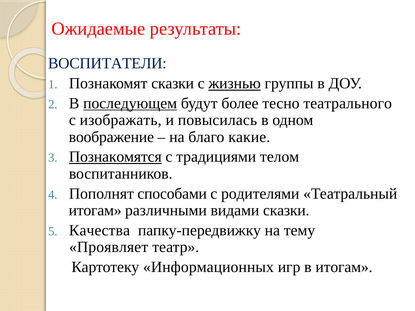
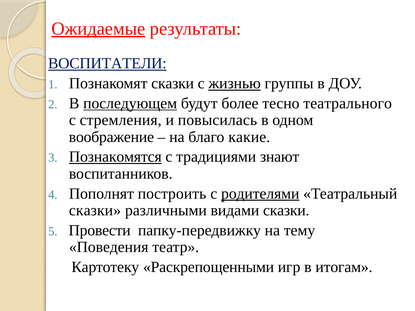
Ожидаемые underline: none -> present
ВОСПИТАТЕЛИ underline: none -> present
изображать: изображать -> стремления
телом: телом -> знают
способами: способами -> построить
родителями underline: none -> present
итогам at (95, 211): итогам -> сказки
Качества: Качества -> Провести
Проявляет: Проявляет -> Поведения
Информационных: Информационных -> Раскрепощенными
